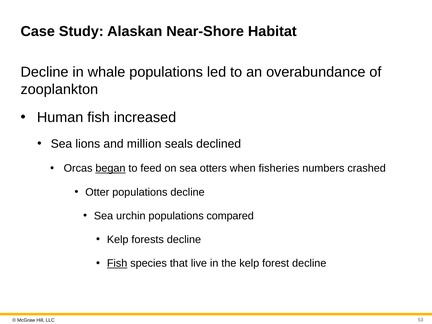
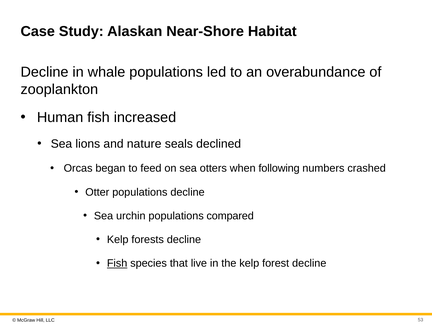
million: million -> nature
began underline: present -> none
fisheries: fisheries -> following
